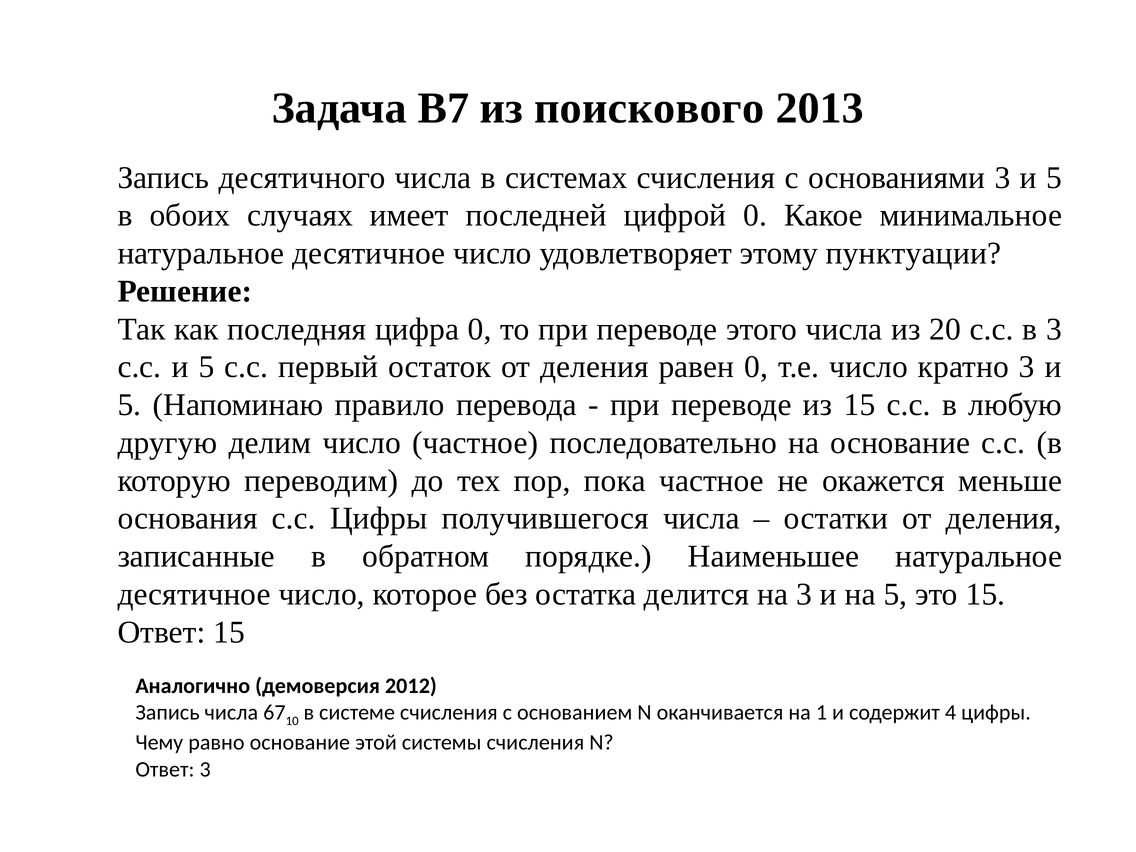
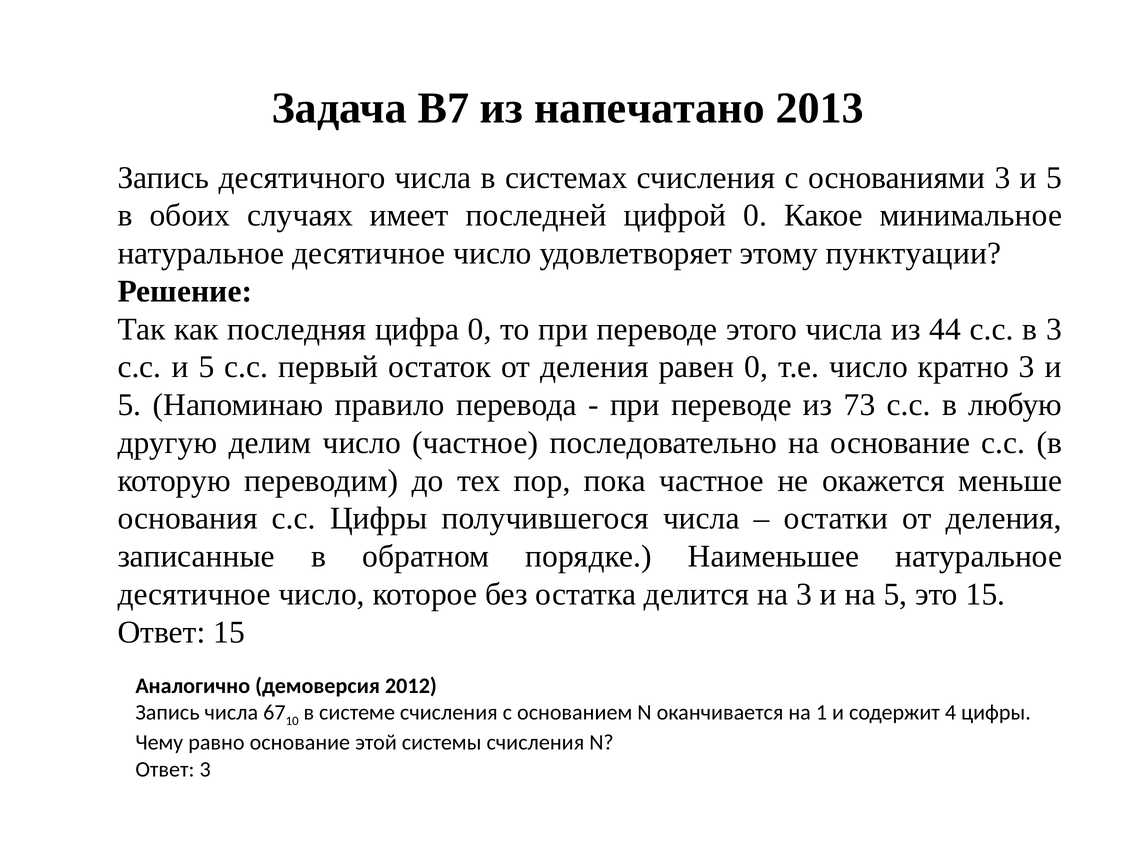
поискового: поискового -> напечатано
20: 20 -> 44
из 15: 15 -> 73
